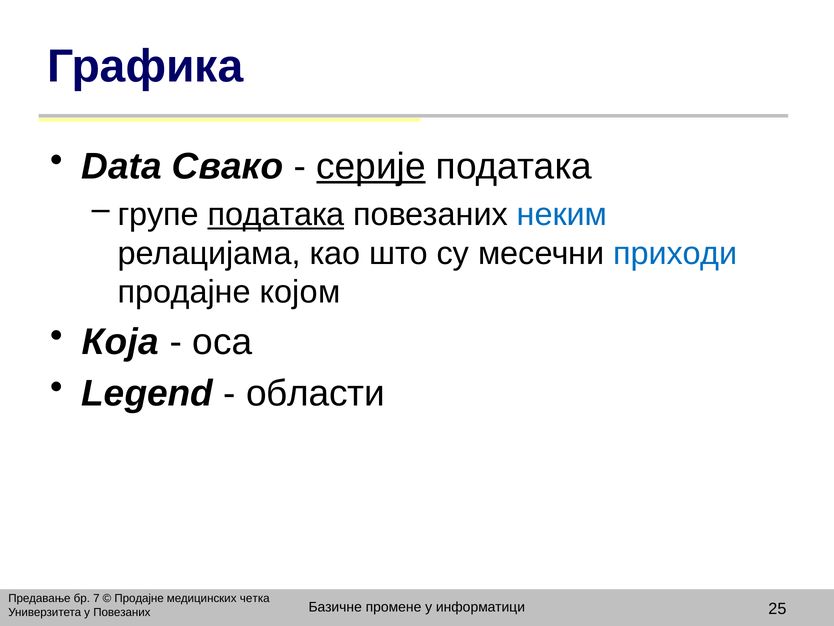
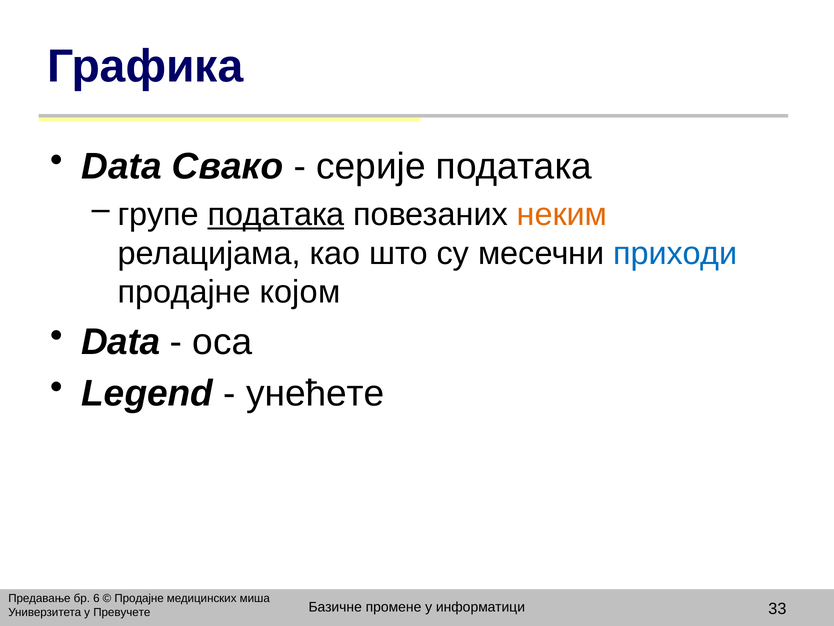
серије underline: present -> none
неким colour: blue -> orange
Која at (120, 341): Која -> Data
области: области -> унећете
7: 7 -> 6
четка: четка -> миша
25: 25 -> 33
у Повезаних: Повезаних -> Превучете
